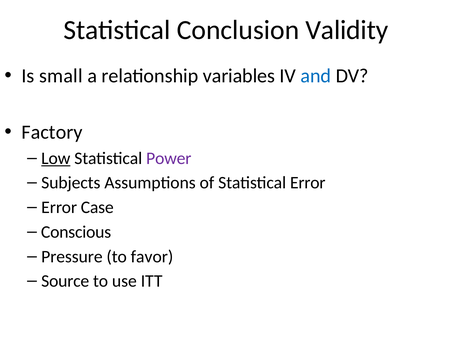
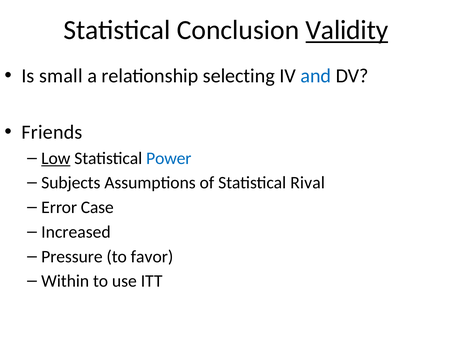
Validity underline: none -> present
variables: variables -> selecting
Factory: Factory -> Friends
Power colour: purple -> blue
Statistical Error: Error -> Rival
Conscious: Conscious -> Increased
Source: Source -> Within
